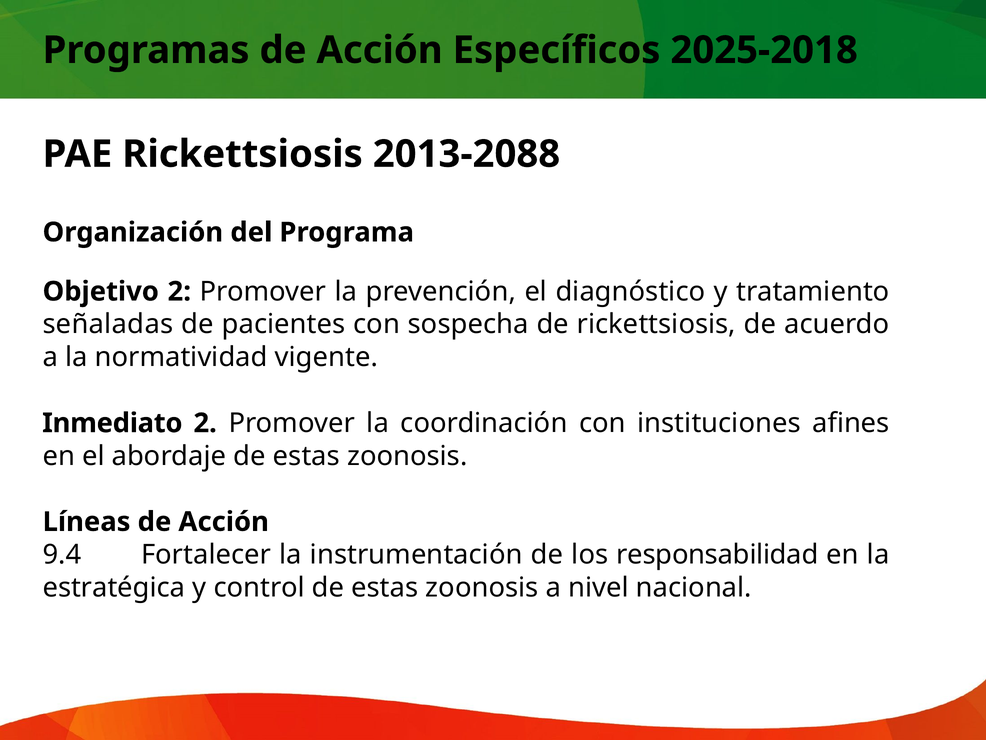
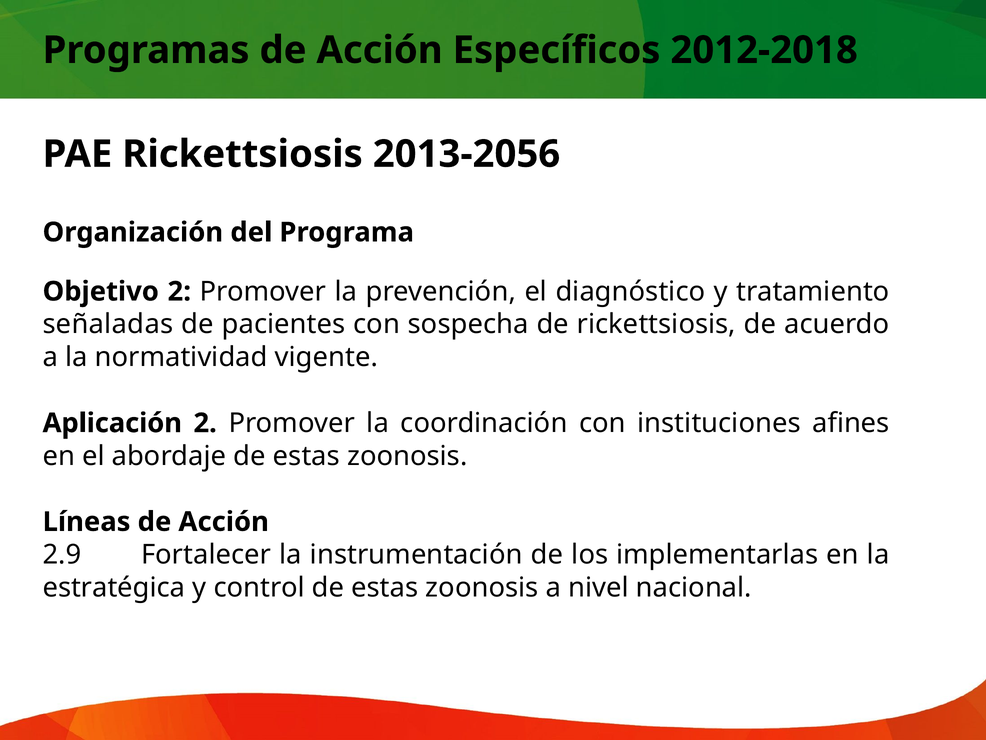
2025-2018: 2025-2018 -> 2012-2018
2013-2088: 2013-2088 -> 2013-2056
Inmediato: Inmediato -> Aplicación
9.4: 9.4 -> 2.9
responsabilidad: responsabilidad -> implementarlas
